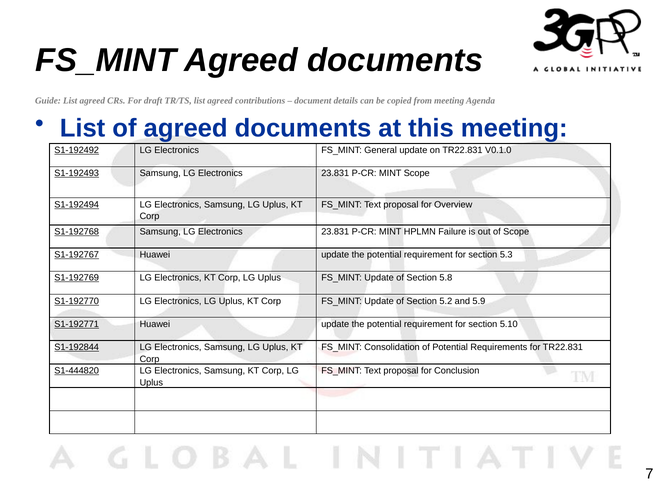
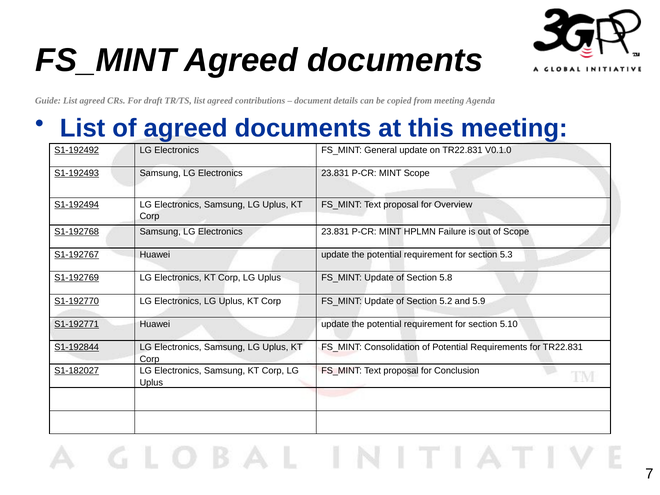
S1-444820: S1-444820 -> S1-182027
